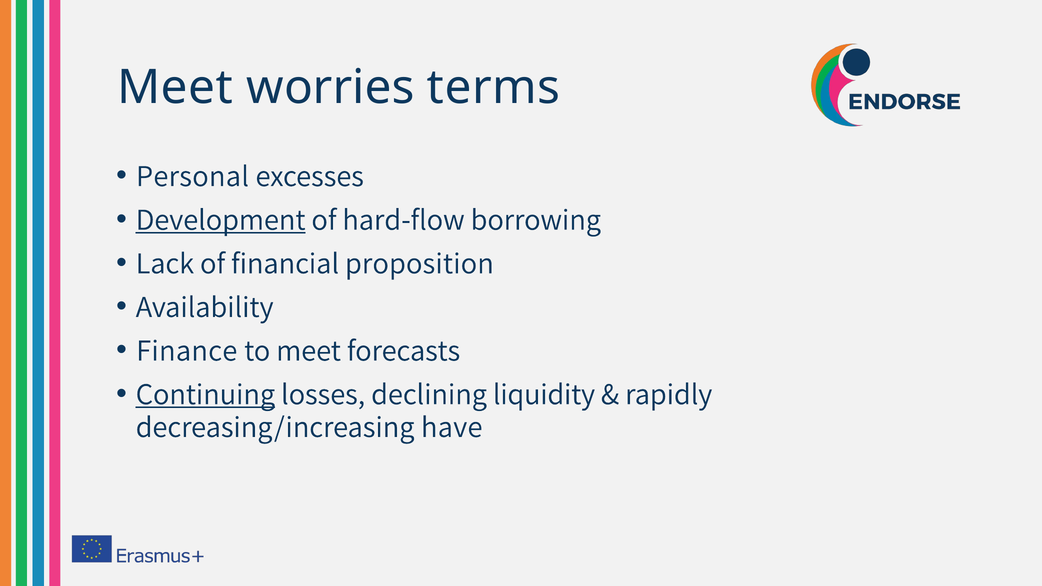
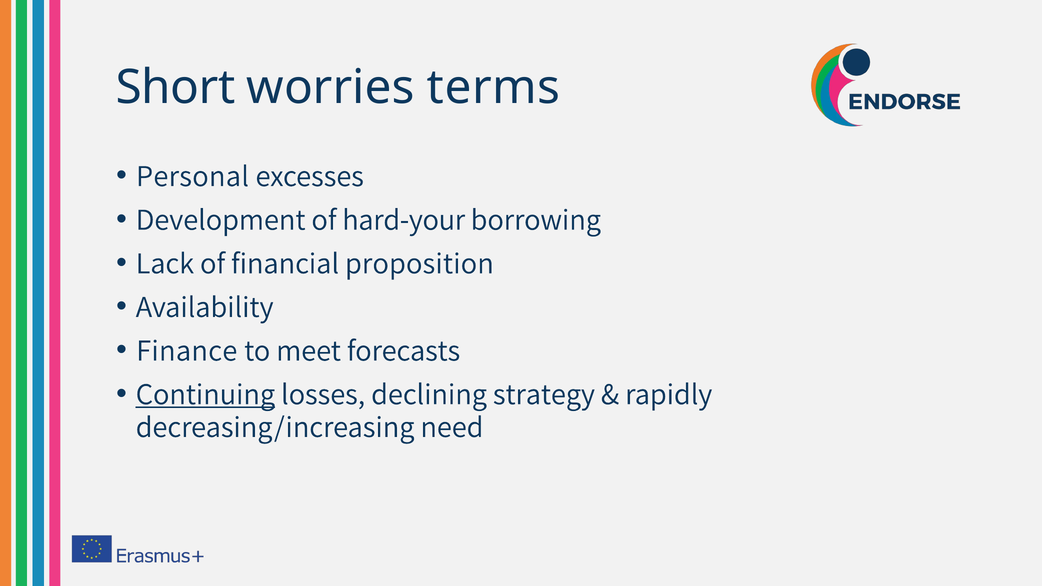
Meet at (175, 88): Meet -> Short
Development underline: present -> none
hard-flow: hard-flow -> hard-your
liquidity: liquidity -> strategy
have: have -> need
